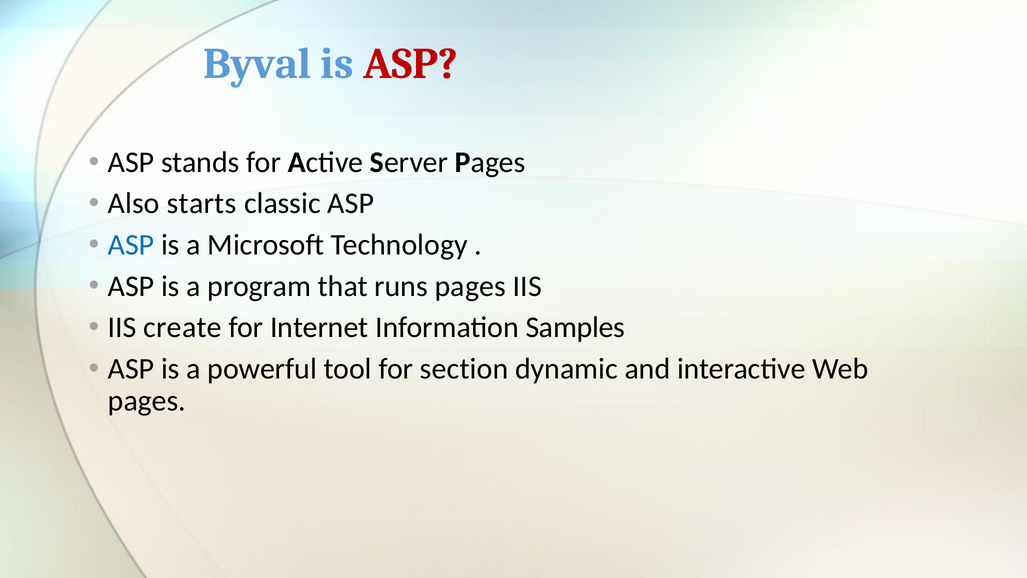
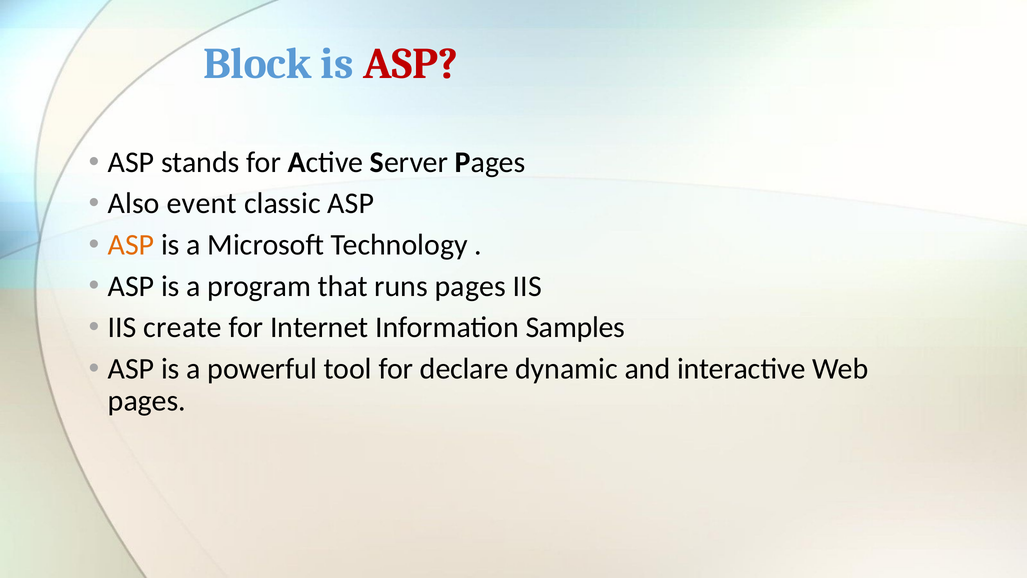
Byval: Byval -> Block
starts: starts -> event
ASP at (131, 245) colour: blue -> orange
section: section -> declare
